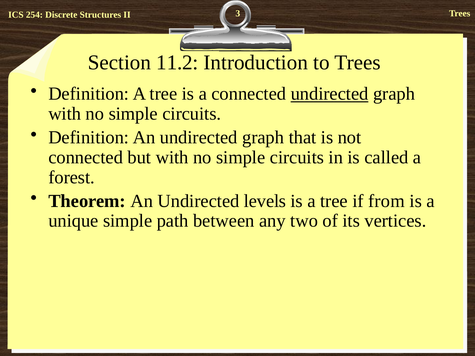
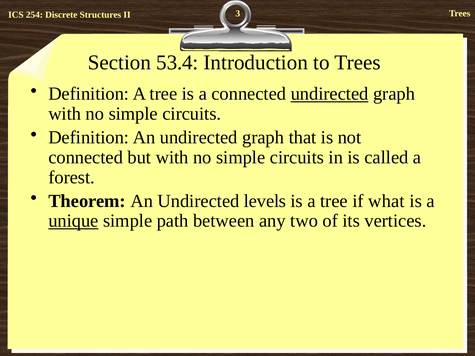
11.2: 11.2 -> 53.4
from: from -> what
unique underline: none -> present
